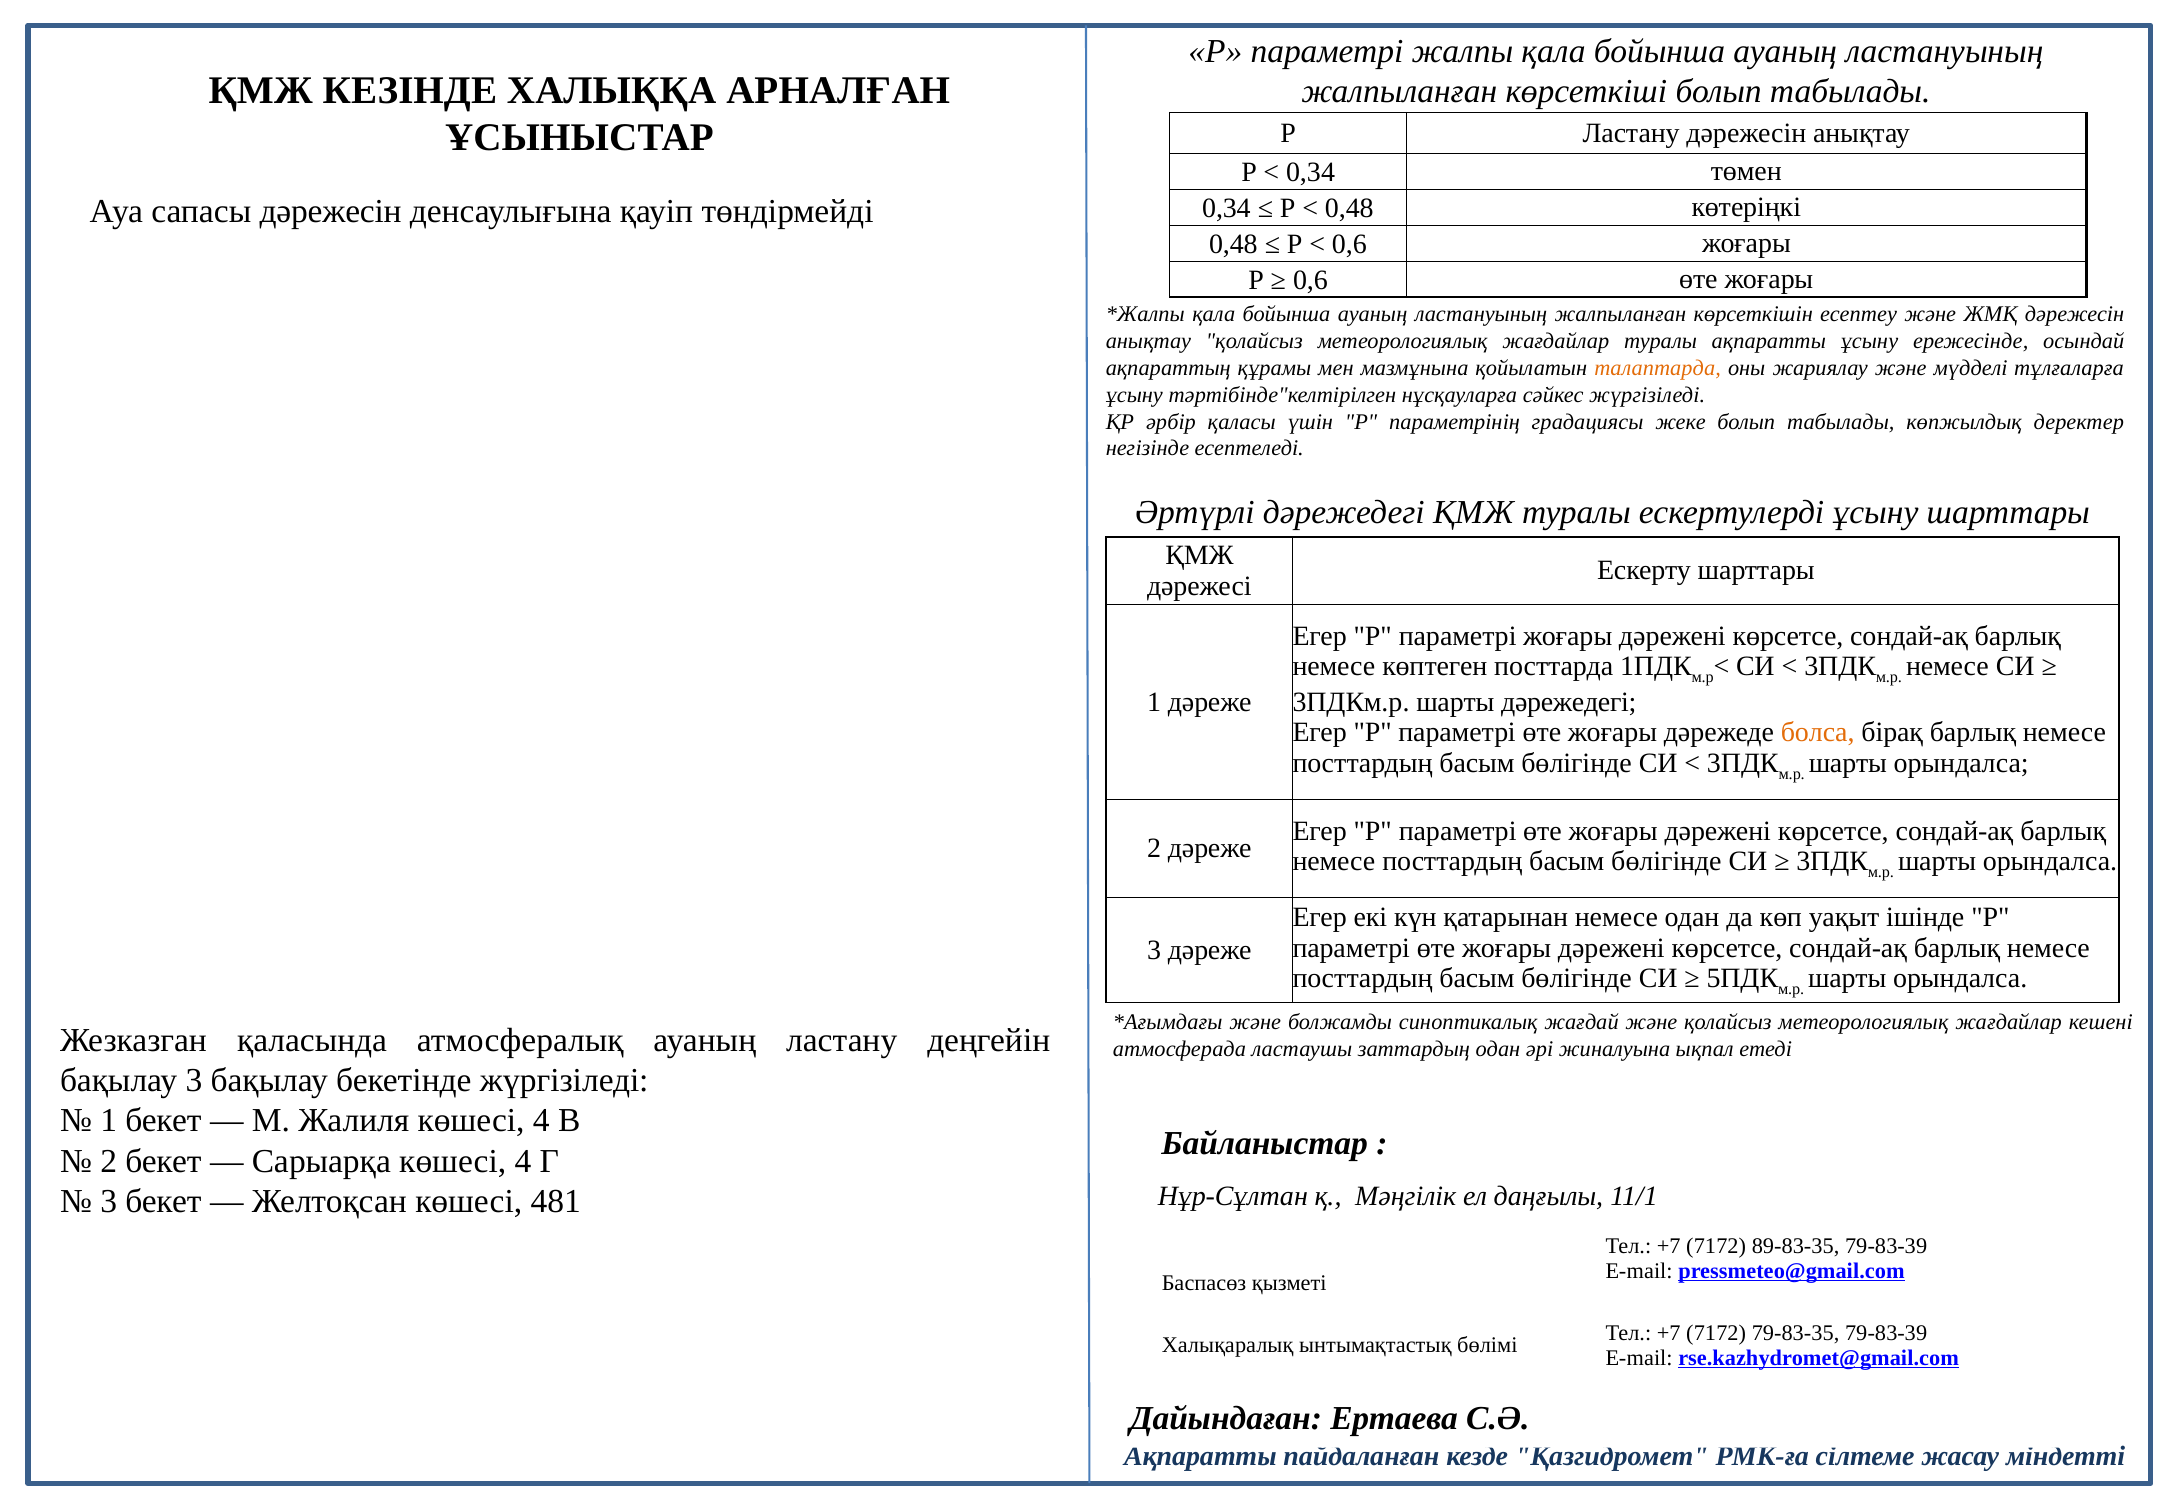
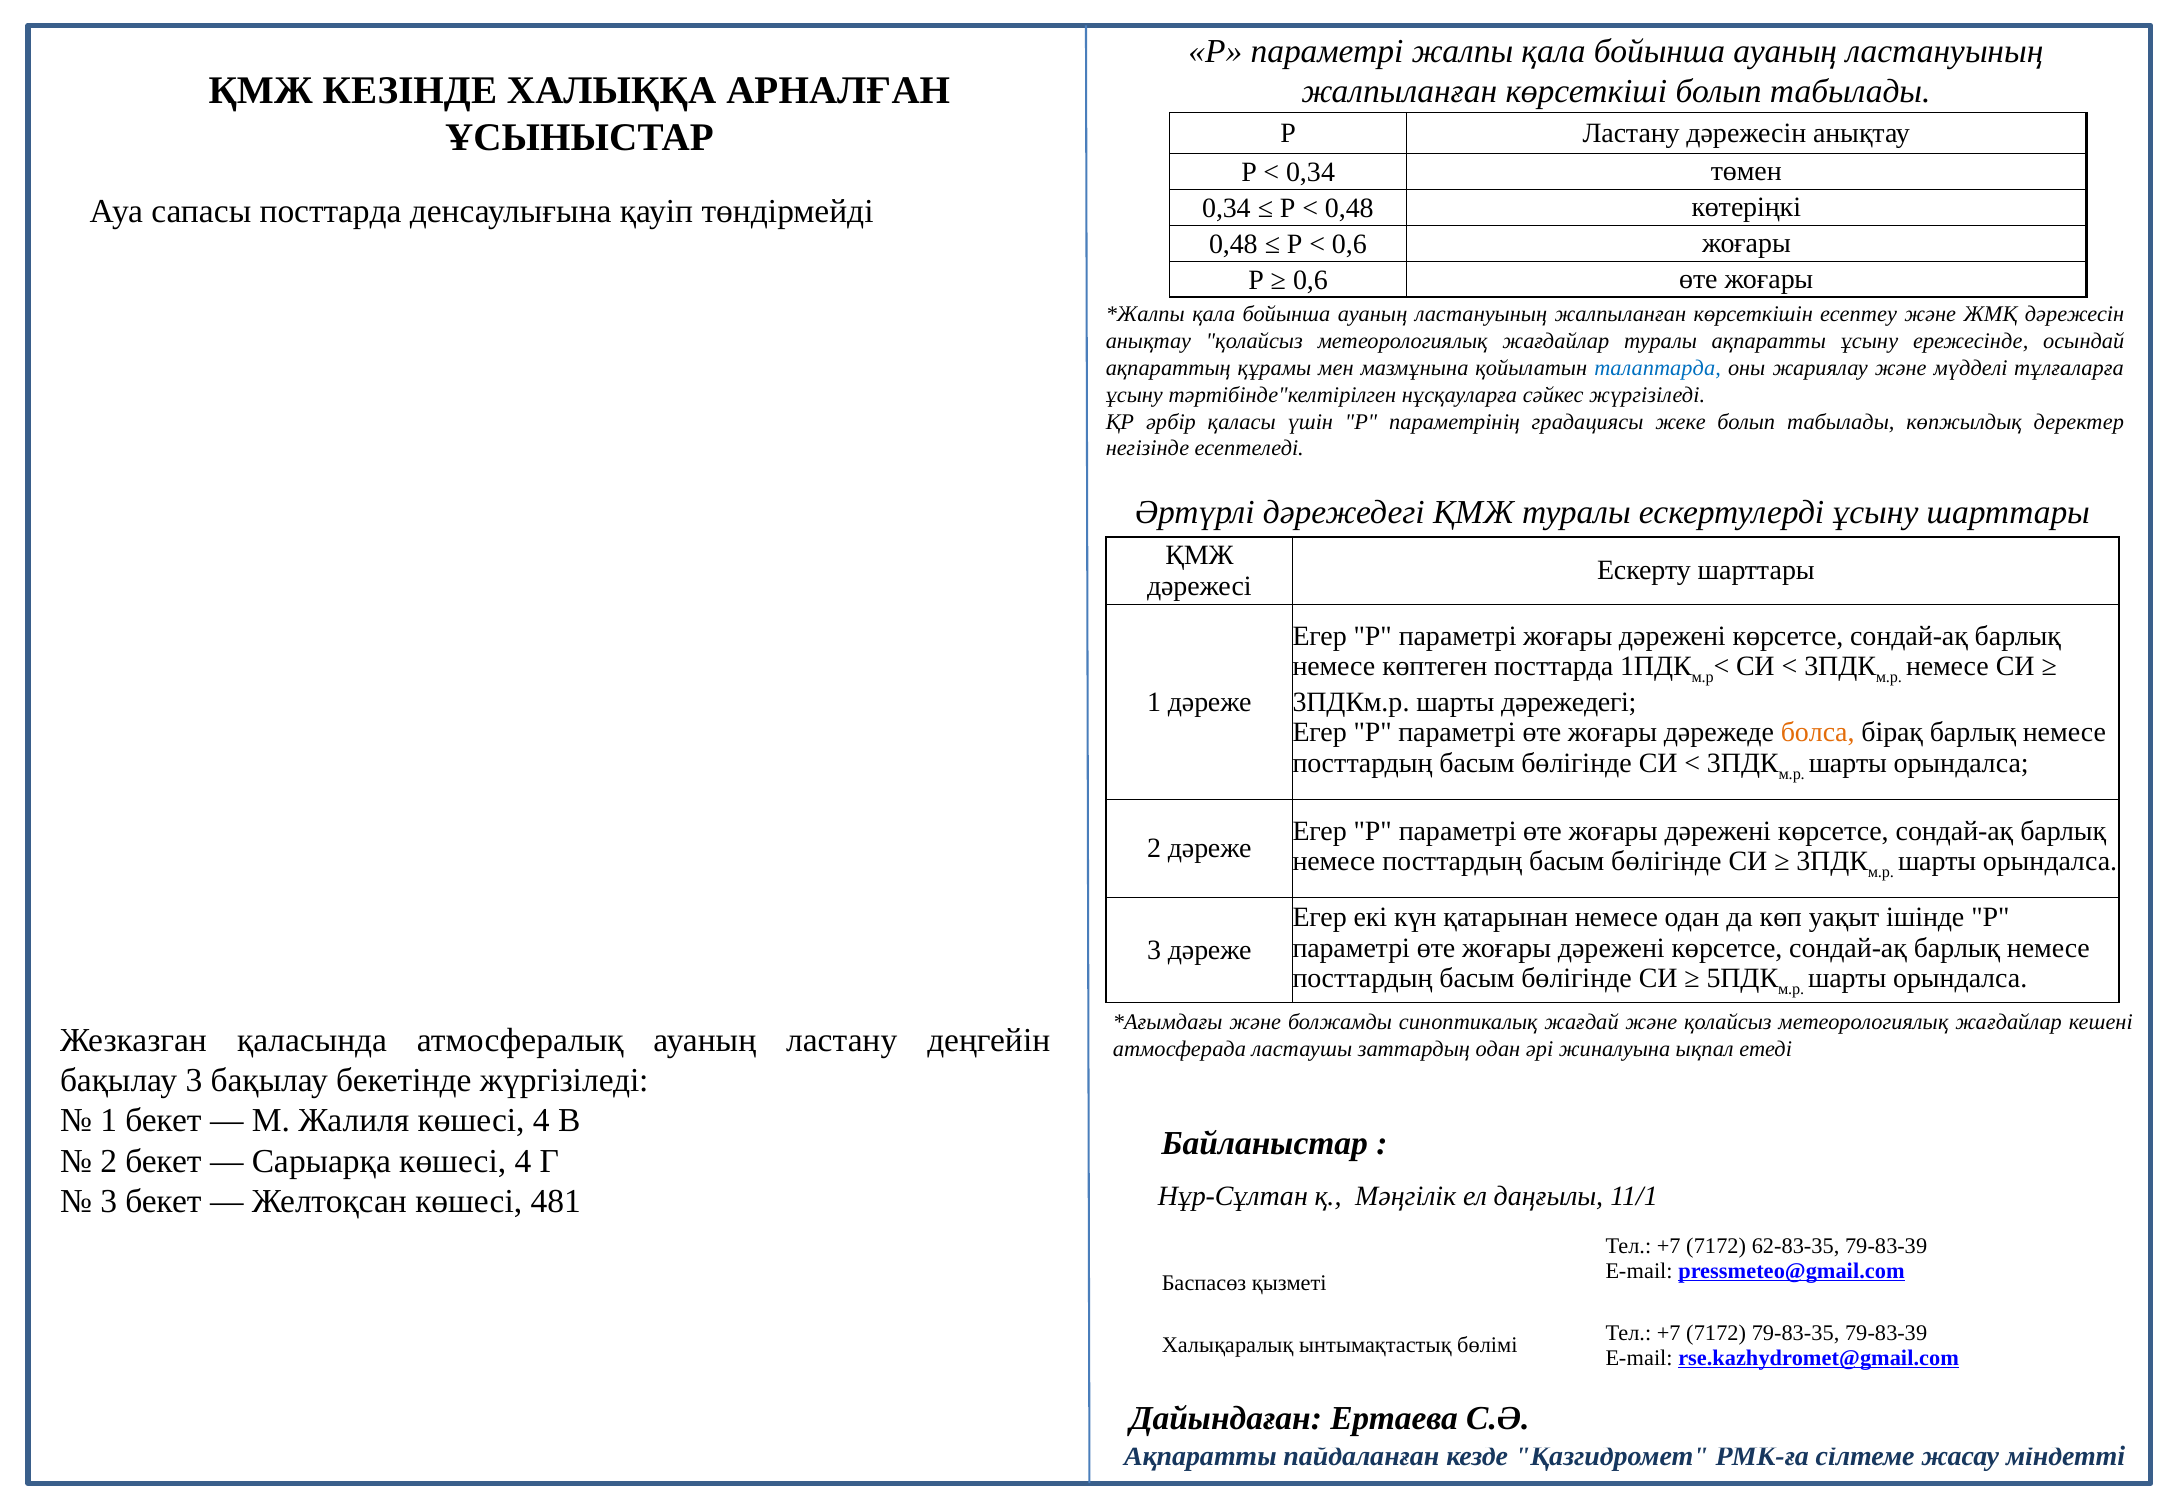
сапасы дәрежесін: дәрежесін -> посттарда
талаптарда colour: orange -> blue
89-83-35: 89-83-35 -> 62-83-35
